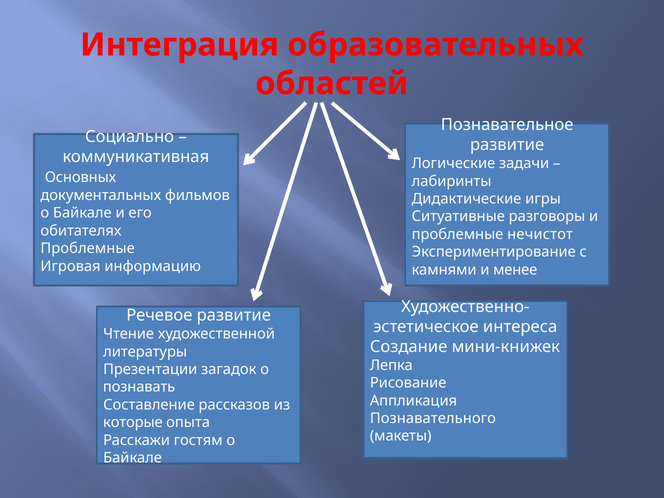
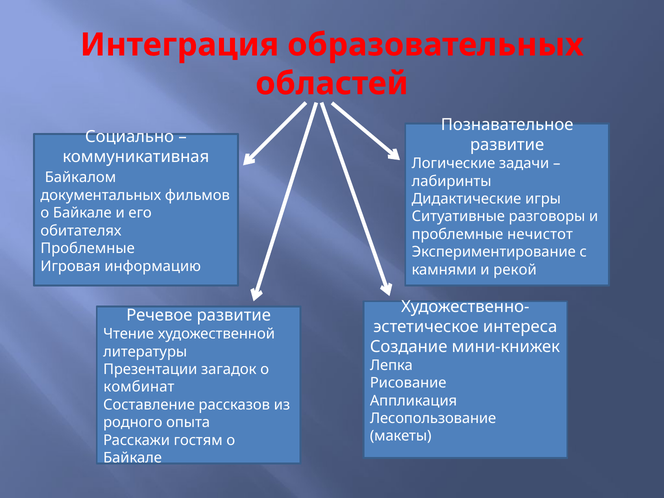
Основных: Основных -> Байкалом
менее: менее -> рекой
познавать: познавать -> комбинат
Познавательного: Познавательного -> Лесопользование
которые: которые -> родного
